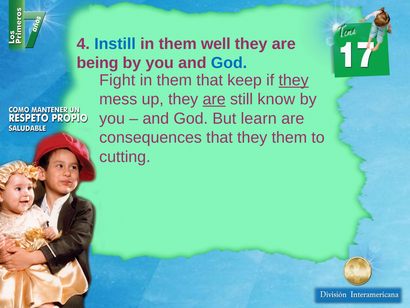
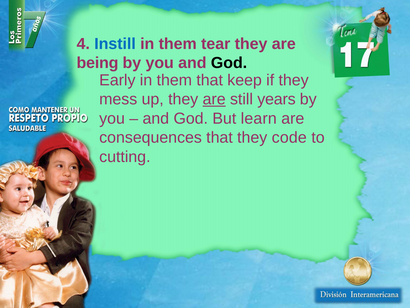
well: well -> tear
God at (229, 63) colour: blue -> black
Fight: Fight -> Early
they at (294, 80) underline: present -> none
know: know -> years
they them: them -> code
